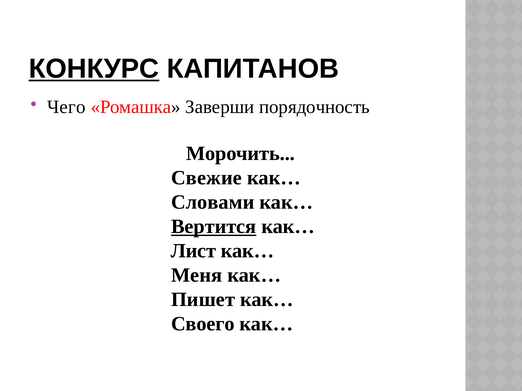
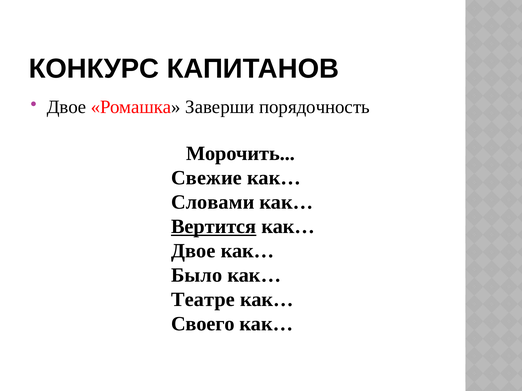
КОНКУРС underline: present -> none
Чего at (66, 107): Чего -> Двое
Лист at (193, 251): Лист -> Двое
Меня: Меня -> Было
Пишет: Пишет -> Театре
